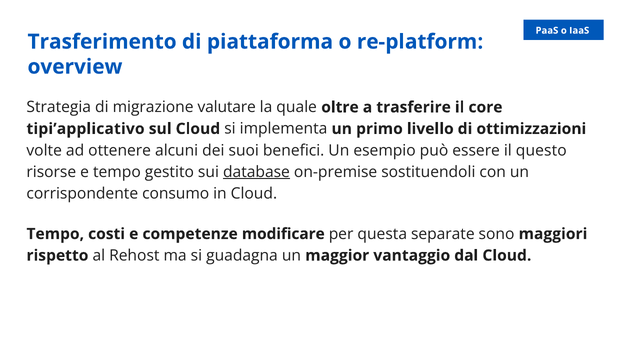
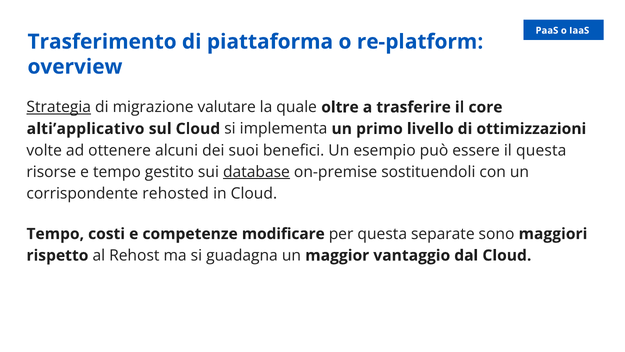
Strategia underline: none -> present
tipi’applicativo: tipi’applicativo -> alti’applicativo
il questo: questo -> questa
consumo: consumo -> rehosted
